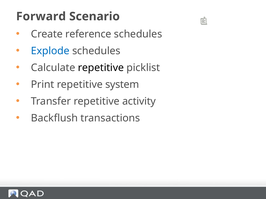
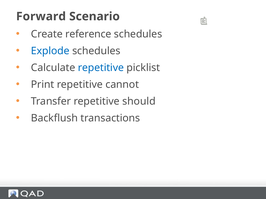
repetitive at (101, 68) colour: black -> blue
system: system -> cannot
activity: activity -> should
